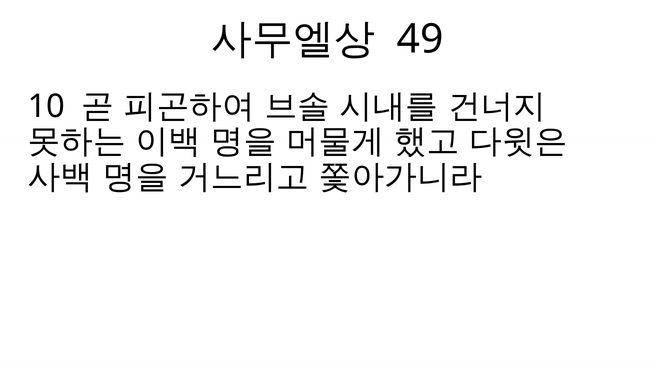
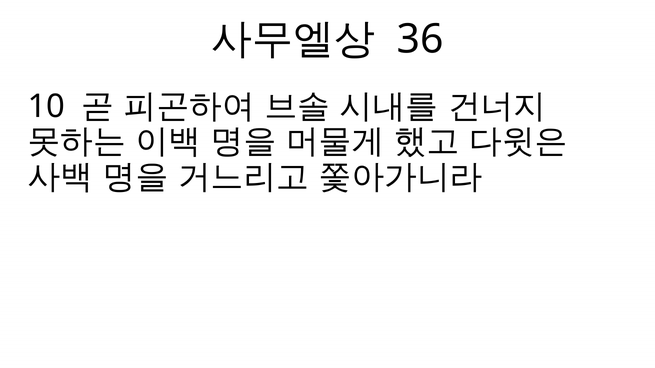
49: 49 -> 36
